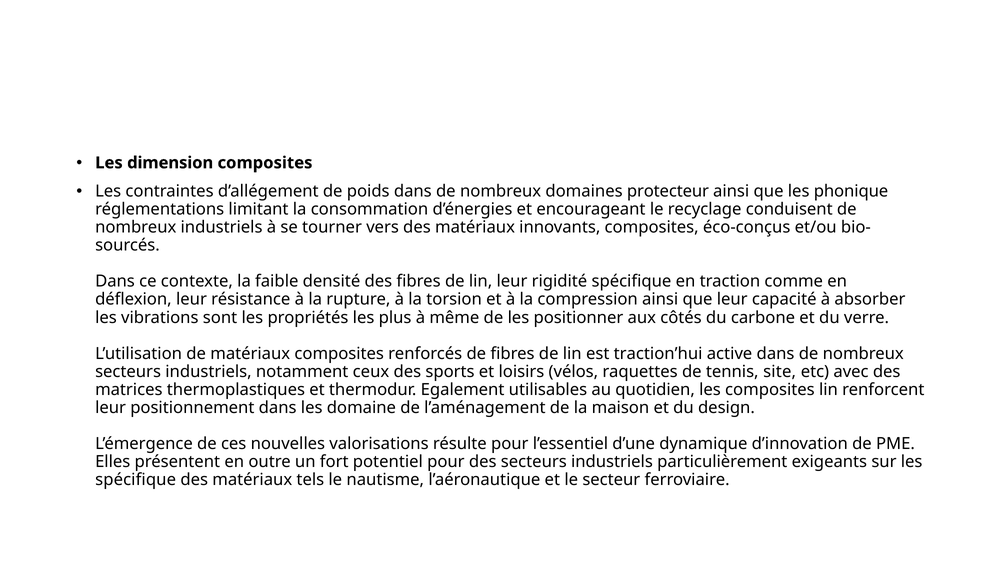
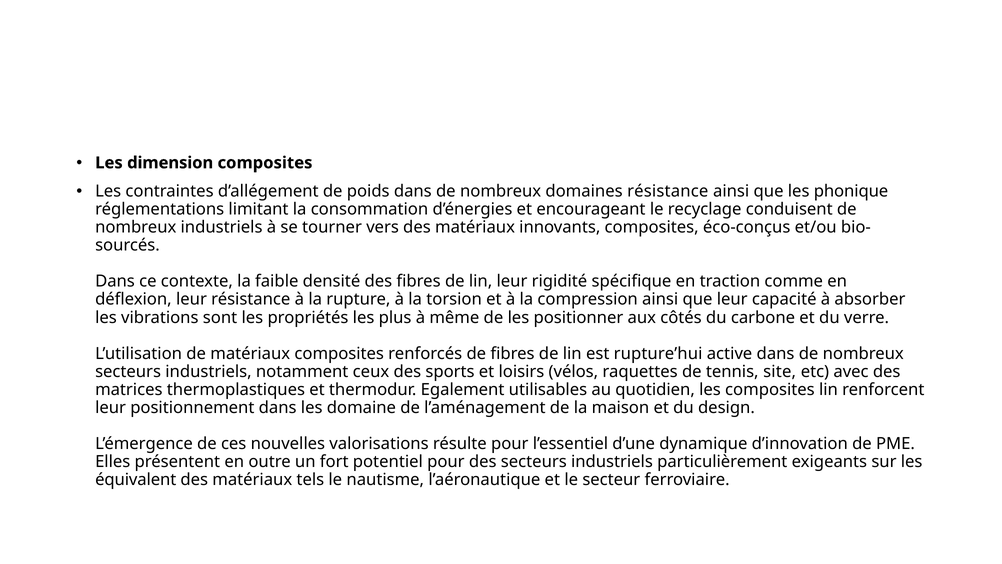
domaines protecteur: protecteur -> résistance
traction’hui: traction’hui -> rupture’hui
spécifique at (136, 479): spécifique -> équivalent
